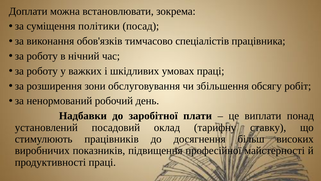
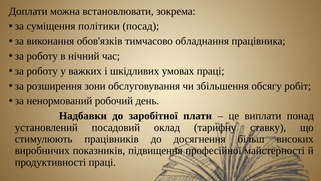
спеціалістів: спеціалістів -> обладнання
